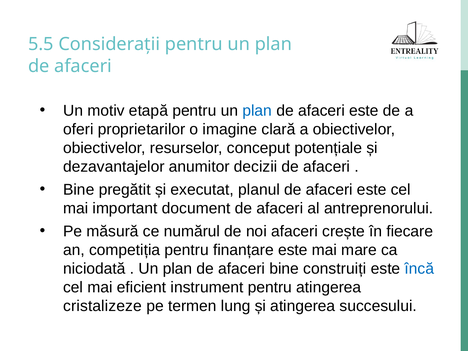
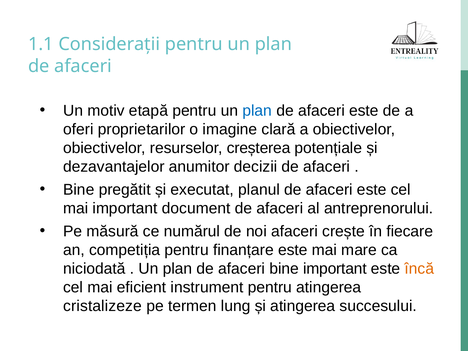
5.5: 5.5 -> 1.1
conceput: conceput -> creșterea
bine construiți: construiți -> important
încă colour: blue -> orange
